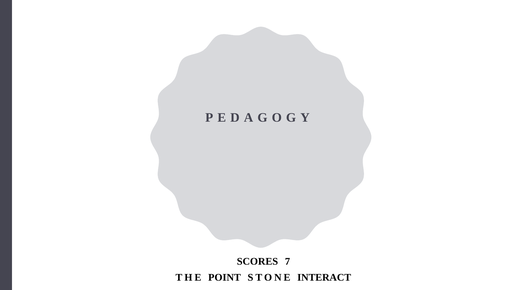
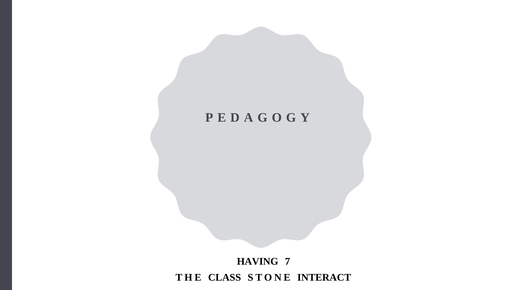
SCORES: SCORES -> HAVING
POINT: POINT -> CLASS
